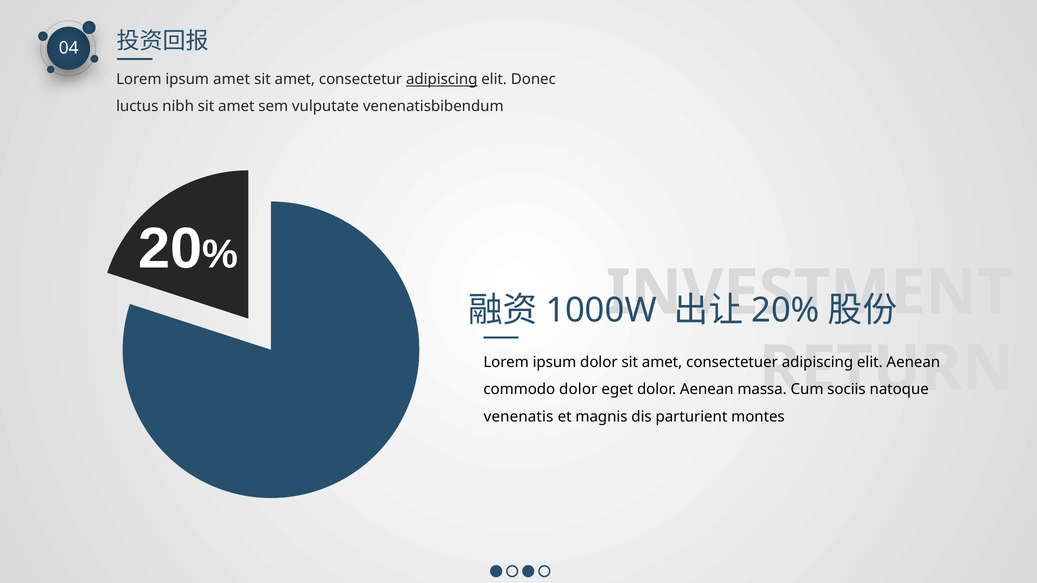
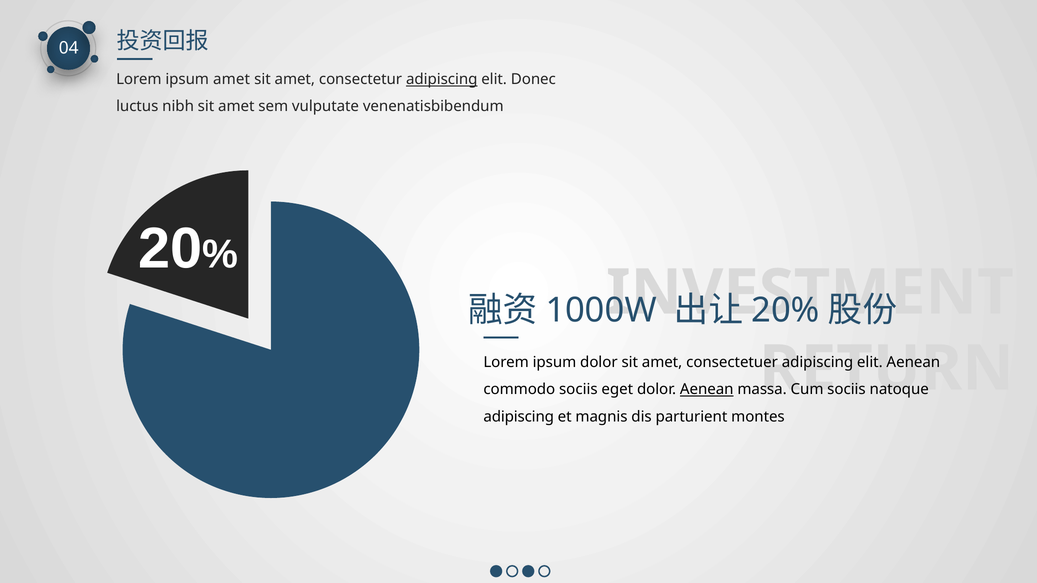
commodo dolor: dolor -> sociis
Aenean at (707, 390) underline: none -> present
venenatis at (519, 417): venenatis -> adipiscing
